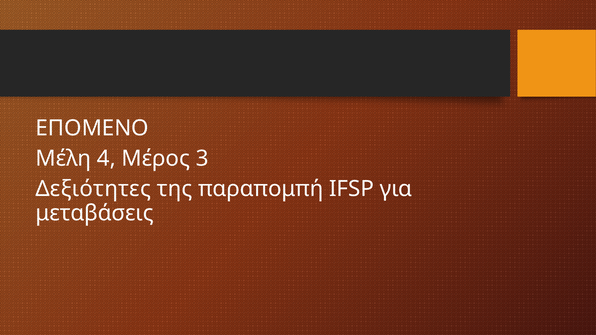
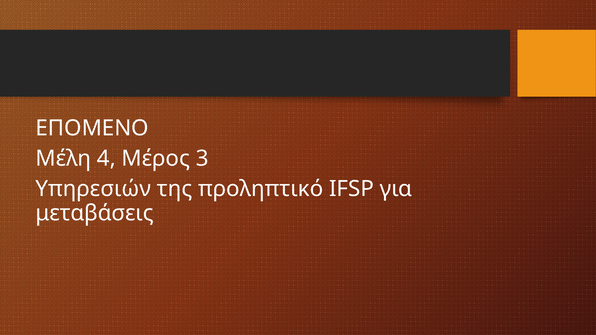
Δεξιότητες: Δεξιότητες -> Υπηρεσιών
παραπομπή: παραπομπή -> προληπτικό
